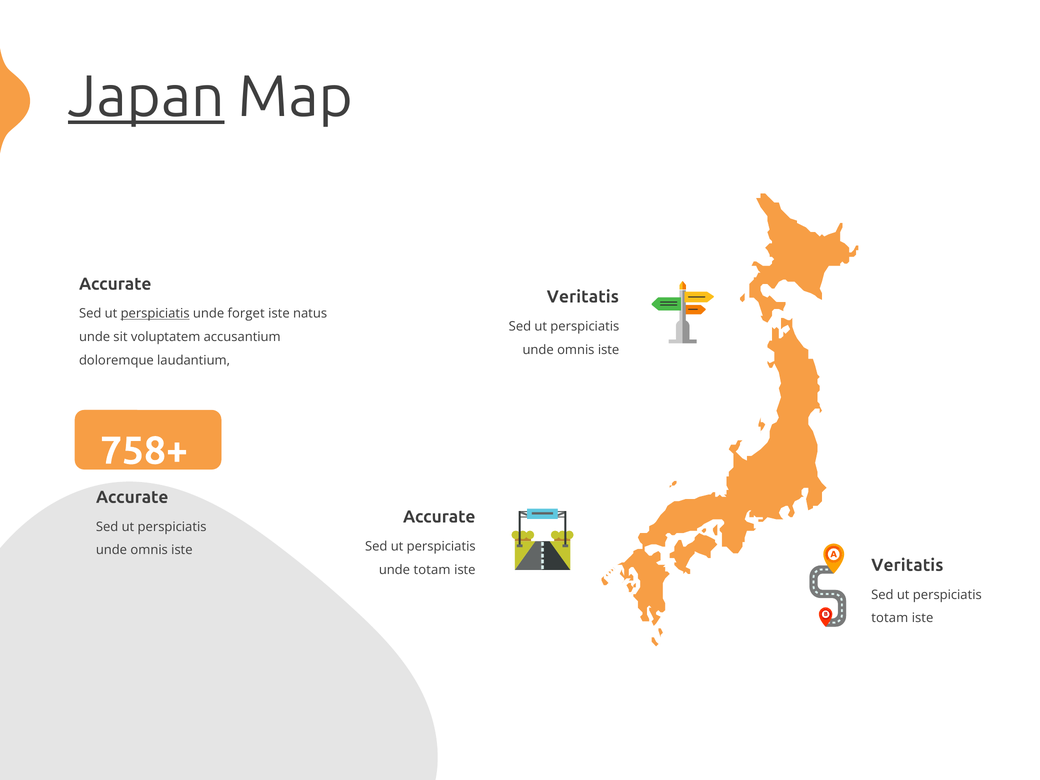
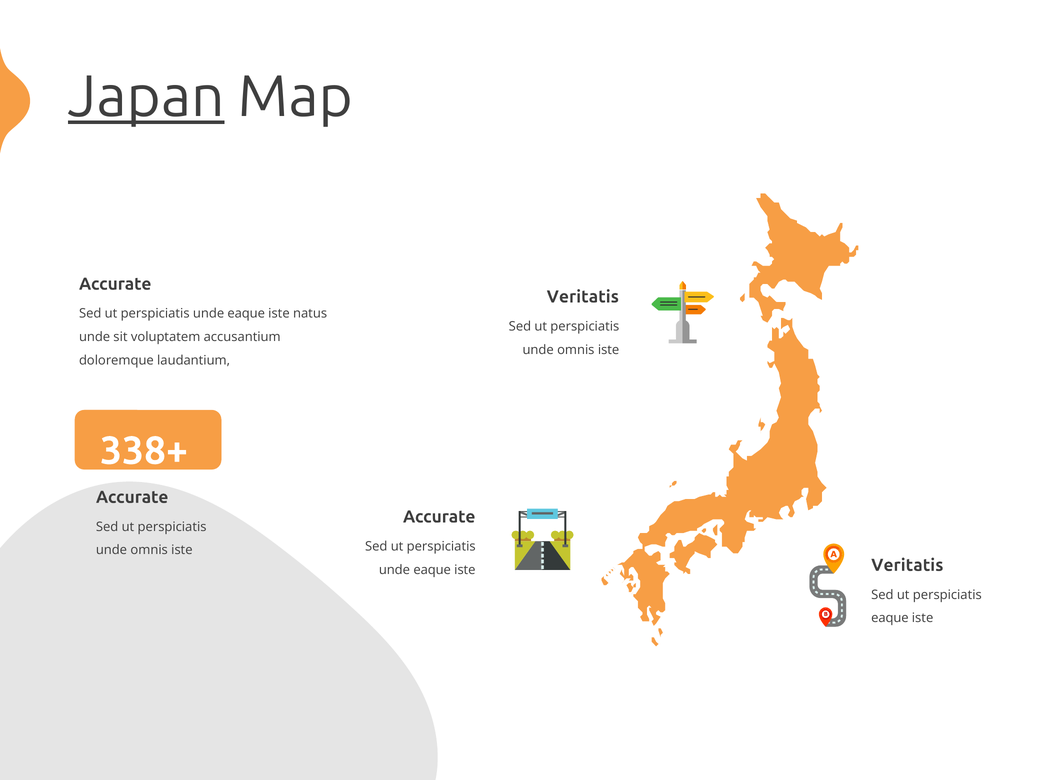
perspiciatis at (155, 314) underline: present -> none
forget at (246, 314): forget -> eaque
758+: 758+ -> 338+
totam at (432, 570): totam -> eaque
totam at (890, 618): totam -> eaque
